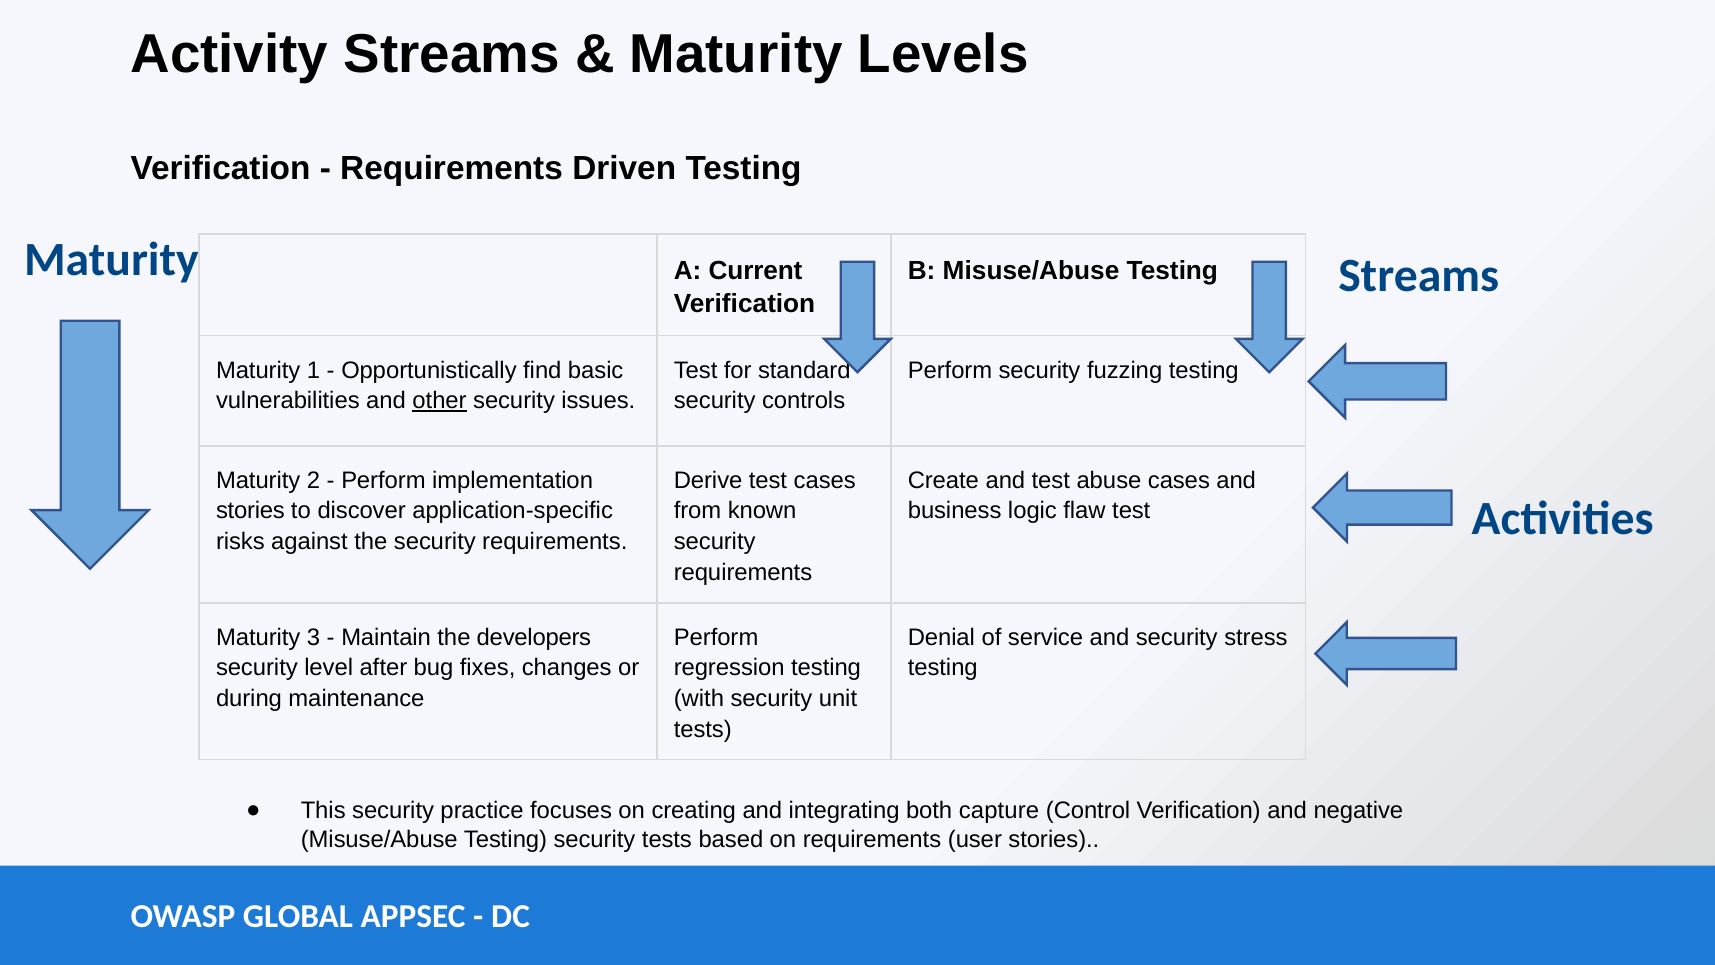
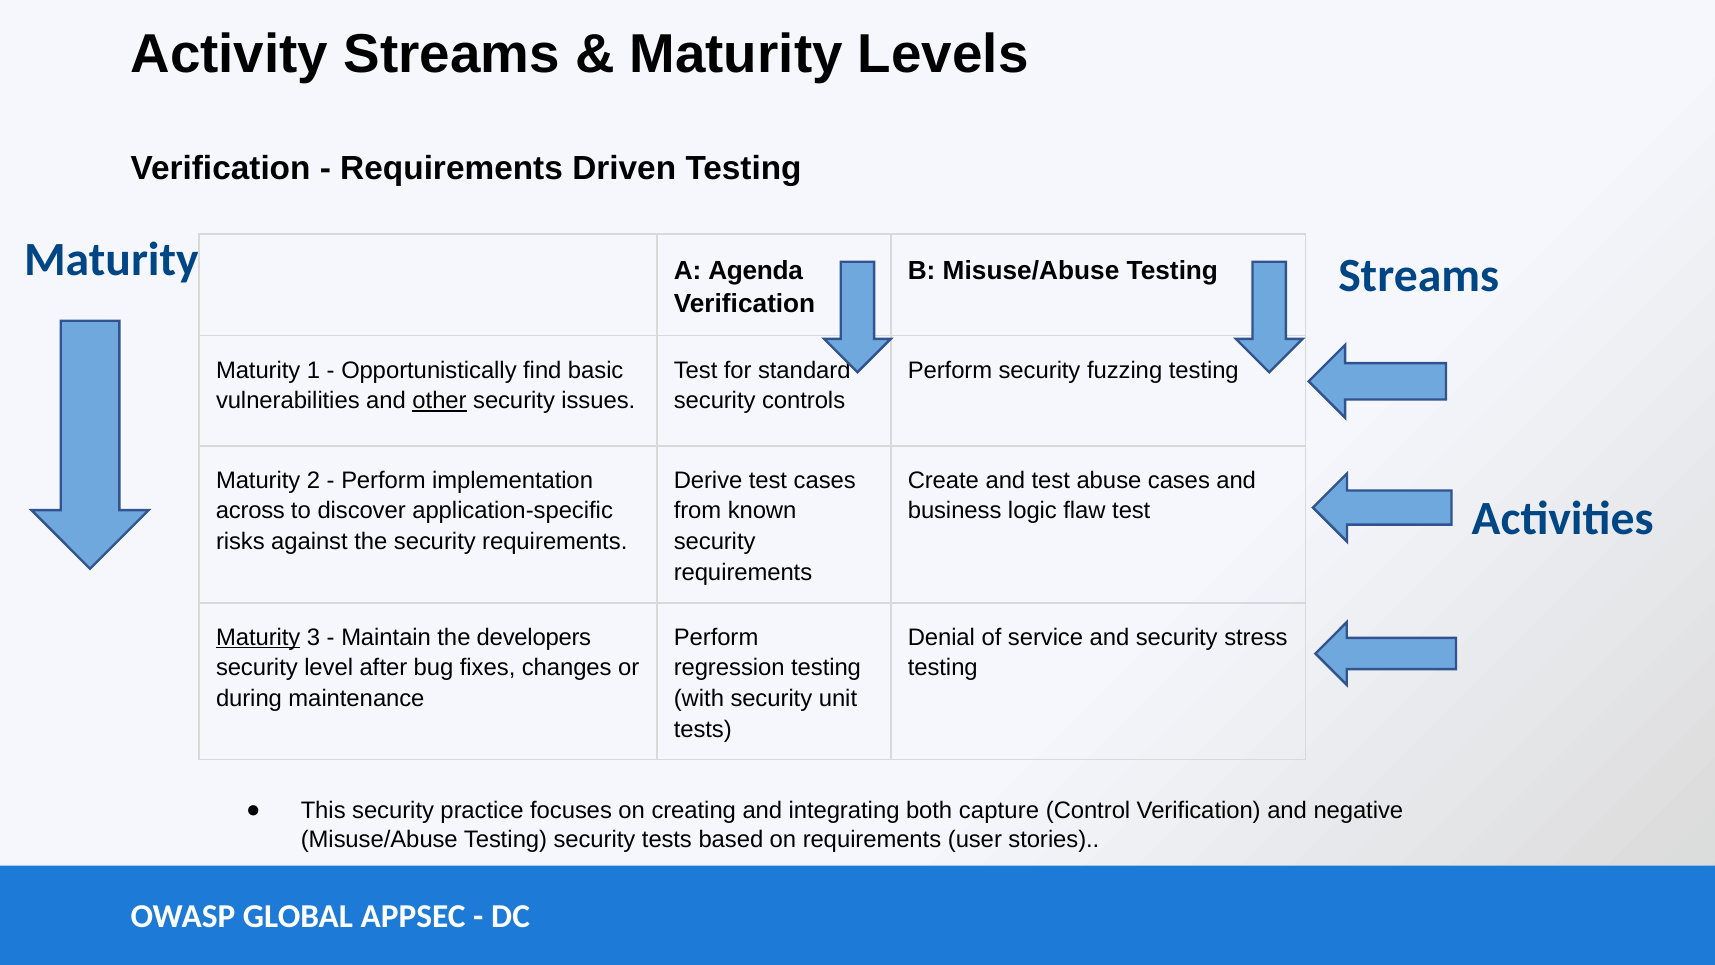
Current: Current -> Agenda
stories at (250, 511): stories -> across
Maturity at (258, 637) underline: none -> present
